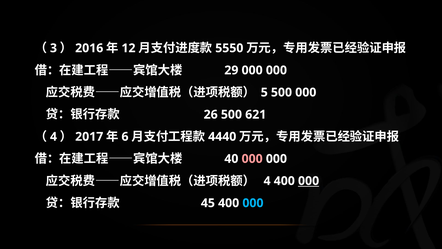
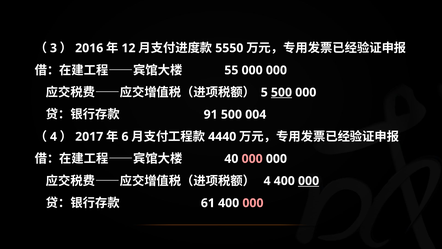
29: 29 -> 55
500 at (281, 92) underline: none -> present
26: 26 -> 91
621: 621 -> 004
45: 45 -> 61
000 at (253, 203) colour: light blue -> pink
